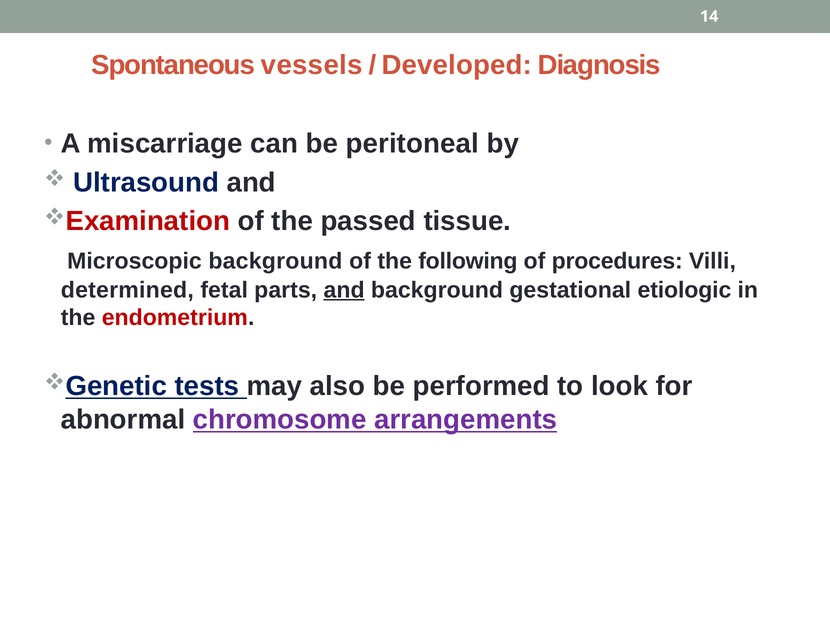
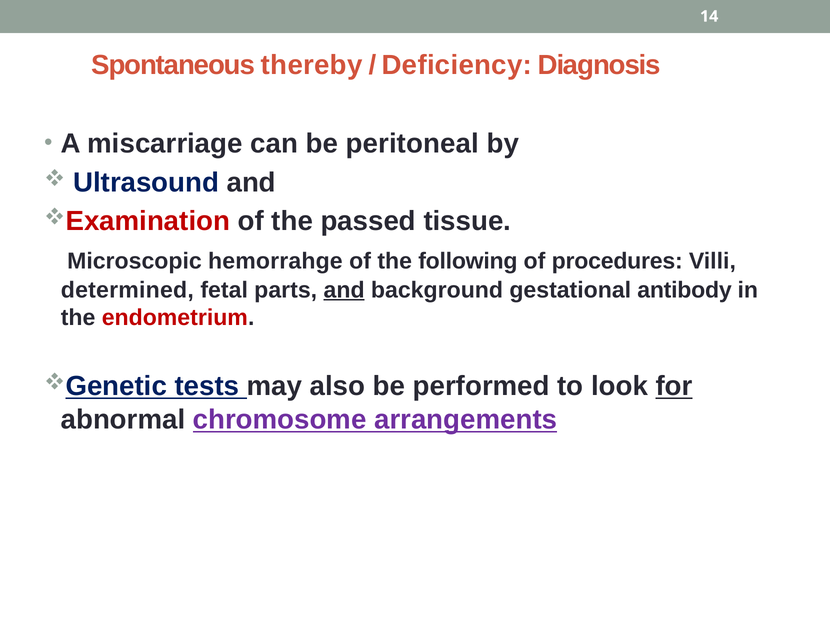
vessels: vessels -> thereby
Developed: Developed -> Deficiency
Microscopic background: background -> hemorrahge
etiologic: etiologic -> antibody
for underline: none -> present
